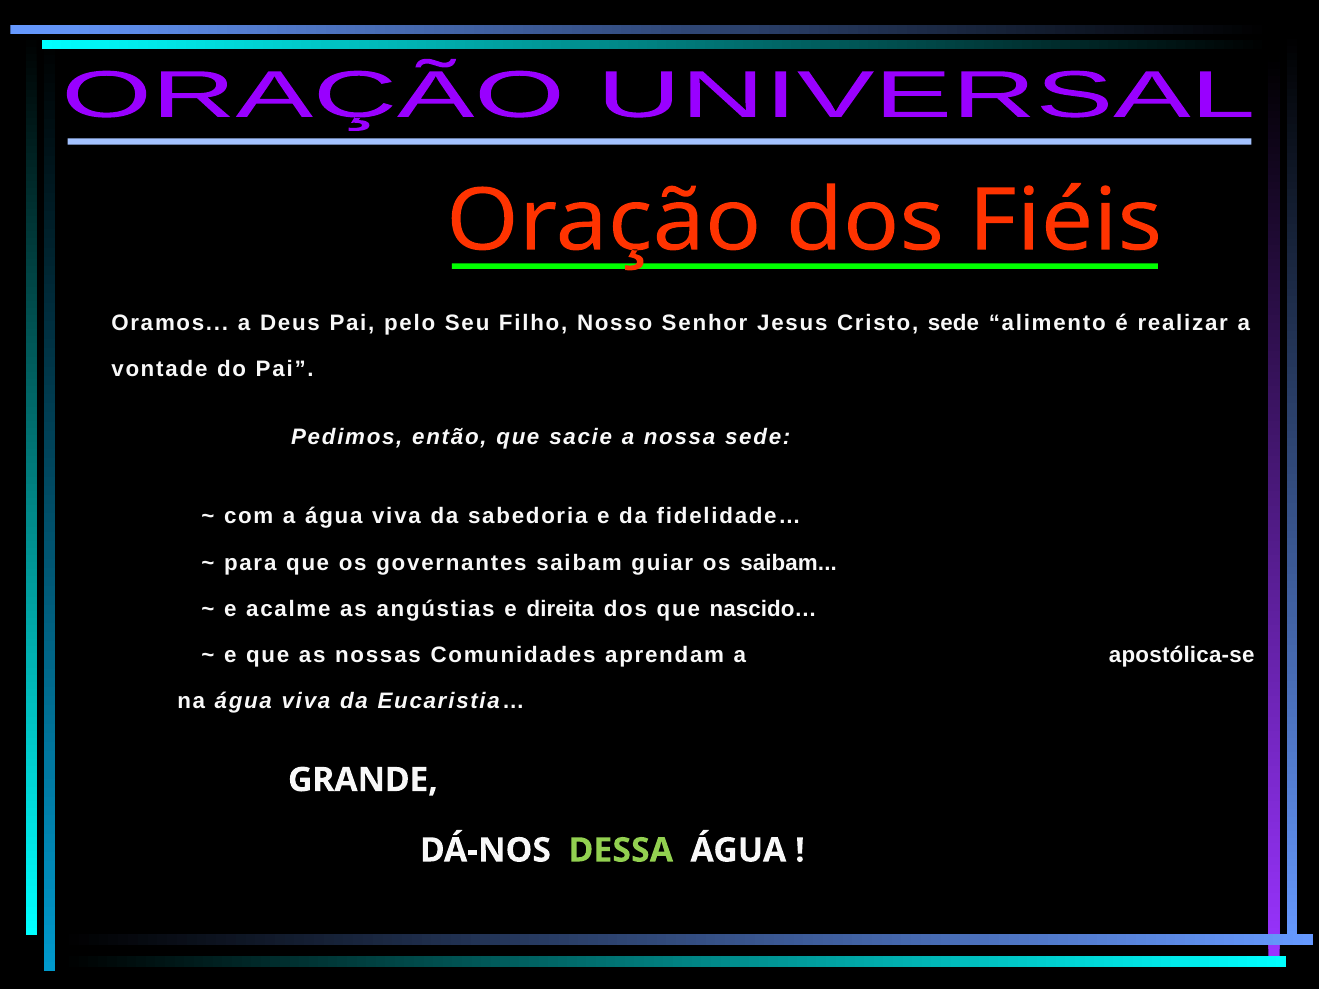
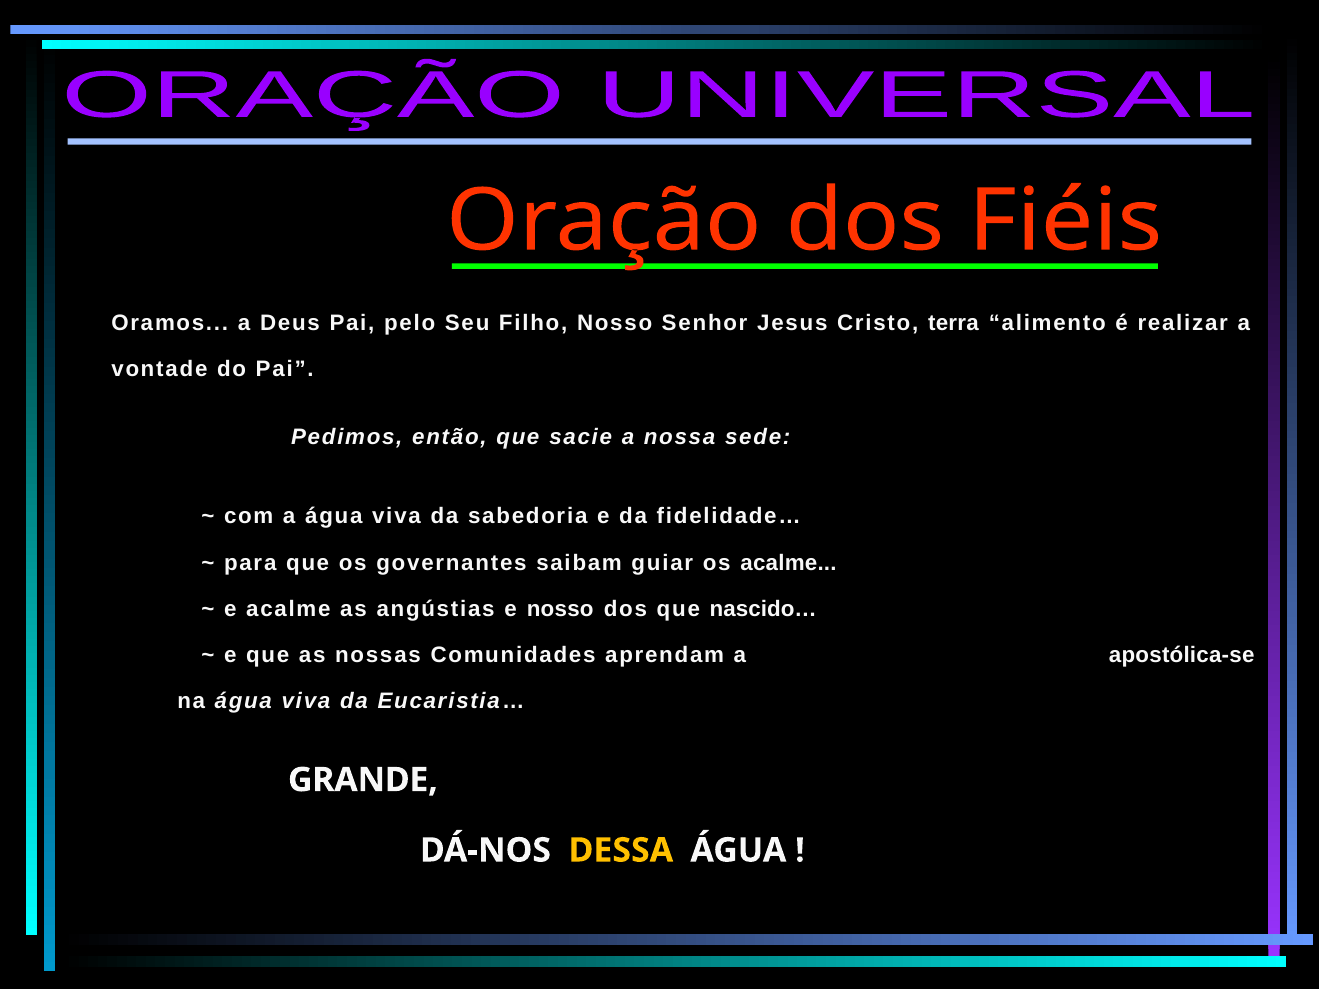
Cristo sede: sede -> terra
os saibam: saibam -> acalme
e direita: direita -> nosso
DESSA colour: light green -> yellow
